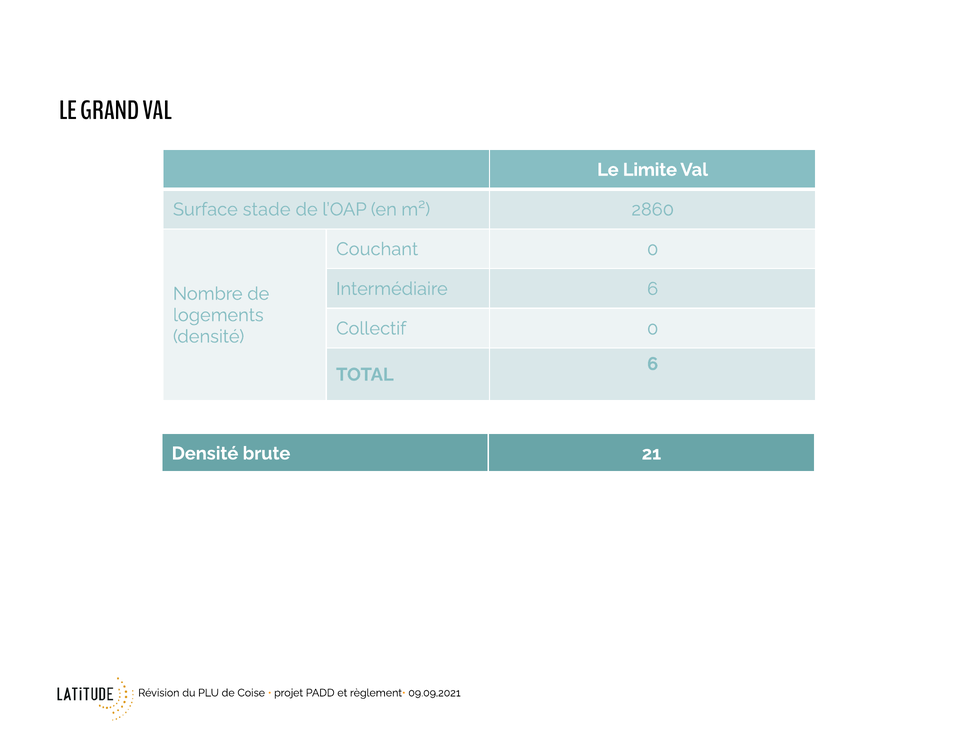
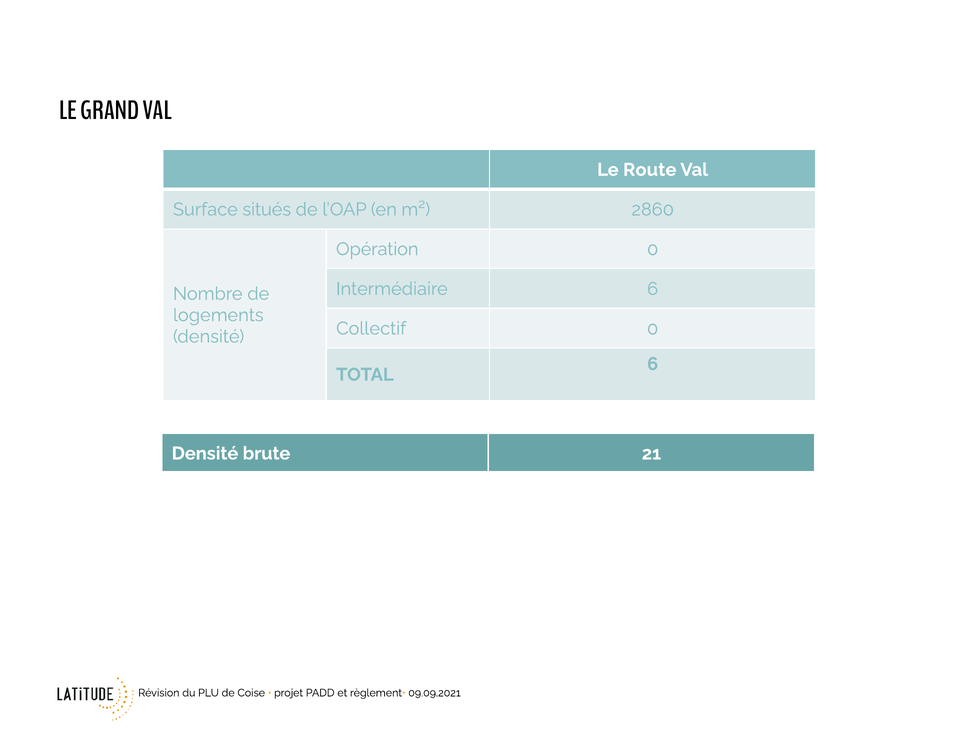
Limite: Limite -> Route
stade: stade -> situés
Couchant: Couchant -> Opération
